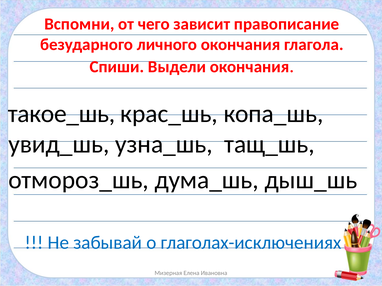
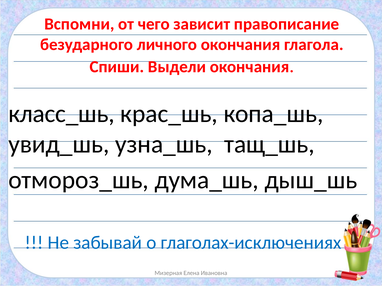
такое_шь: такое_шь -> класс_шь
